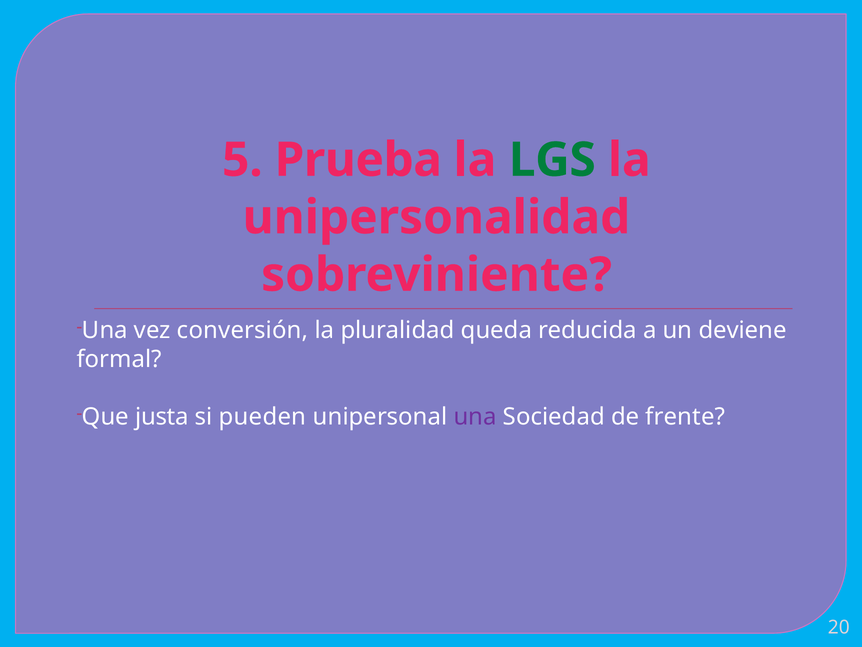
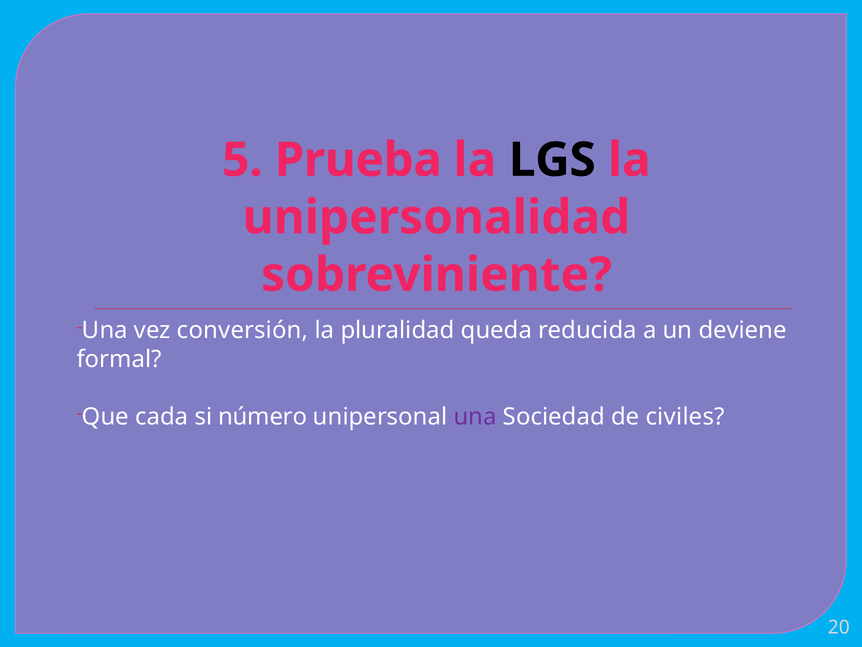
LGS colour: green -> black
justa: justa -> cada
pueden: pueden -> número
frente: frente -> civiles
